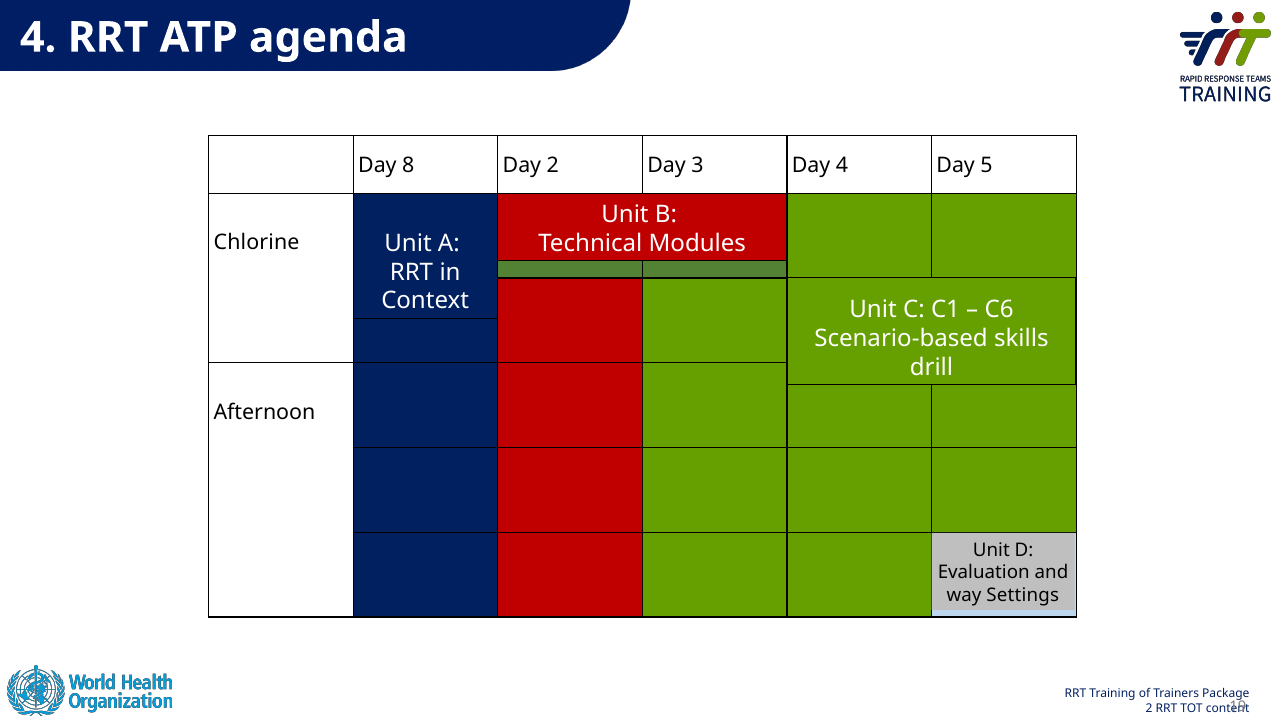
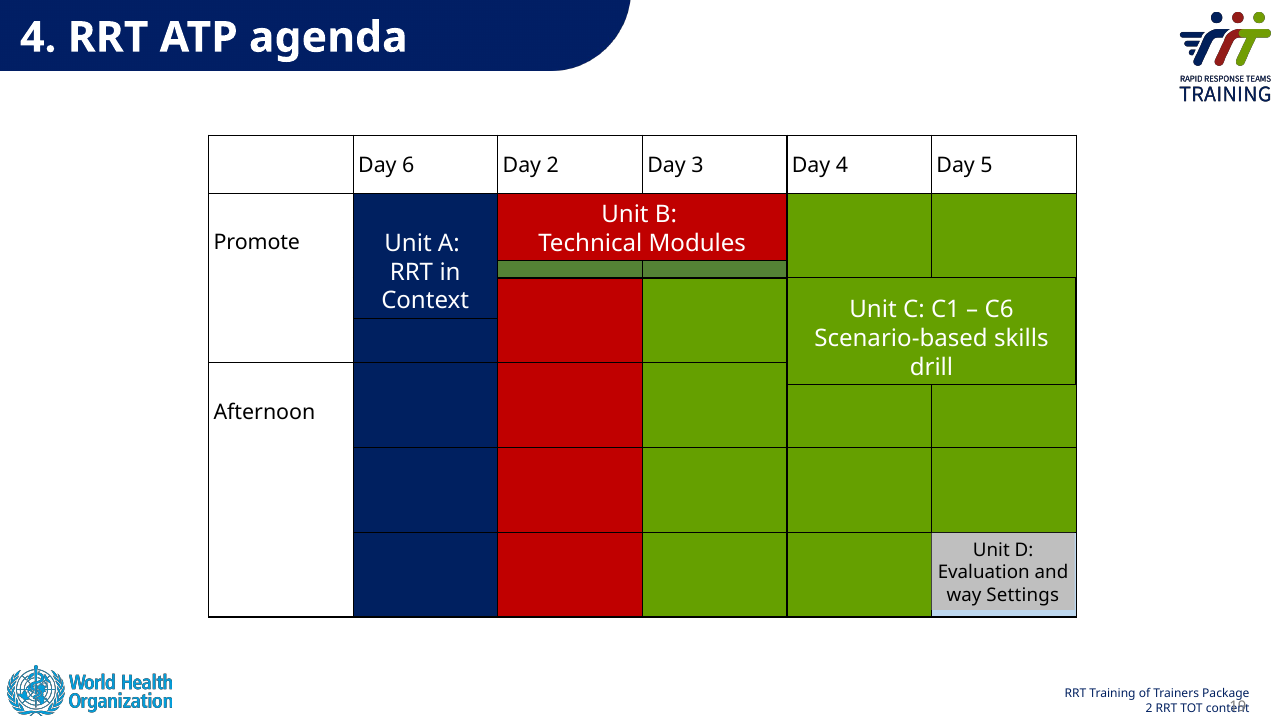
8: 8 -> 6
Chlorine: Chlorine -> Promote
